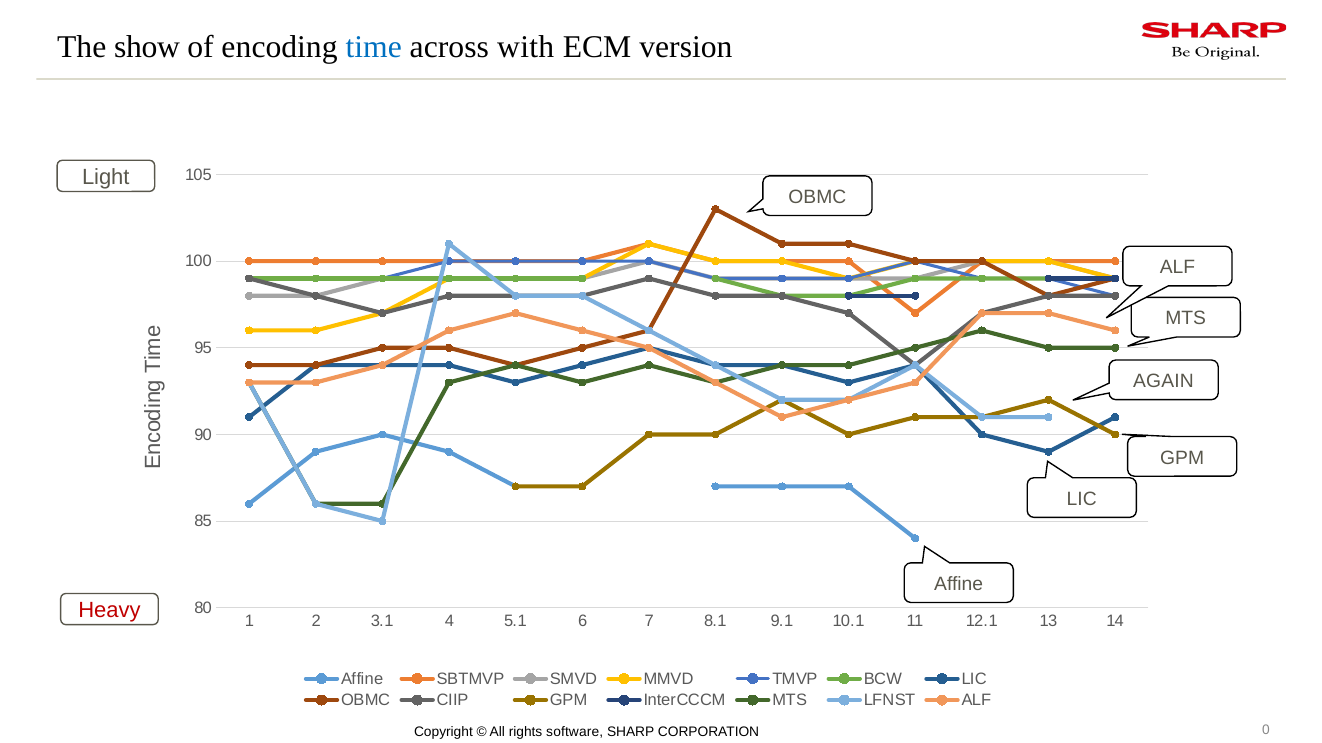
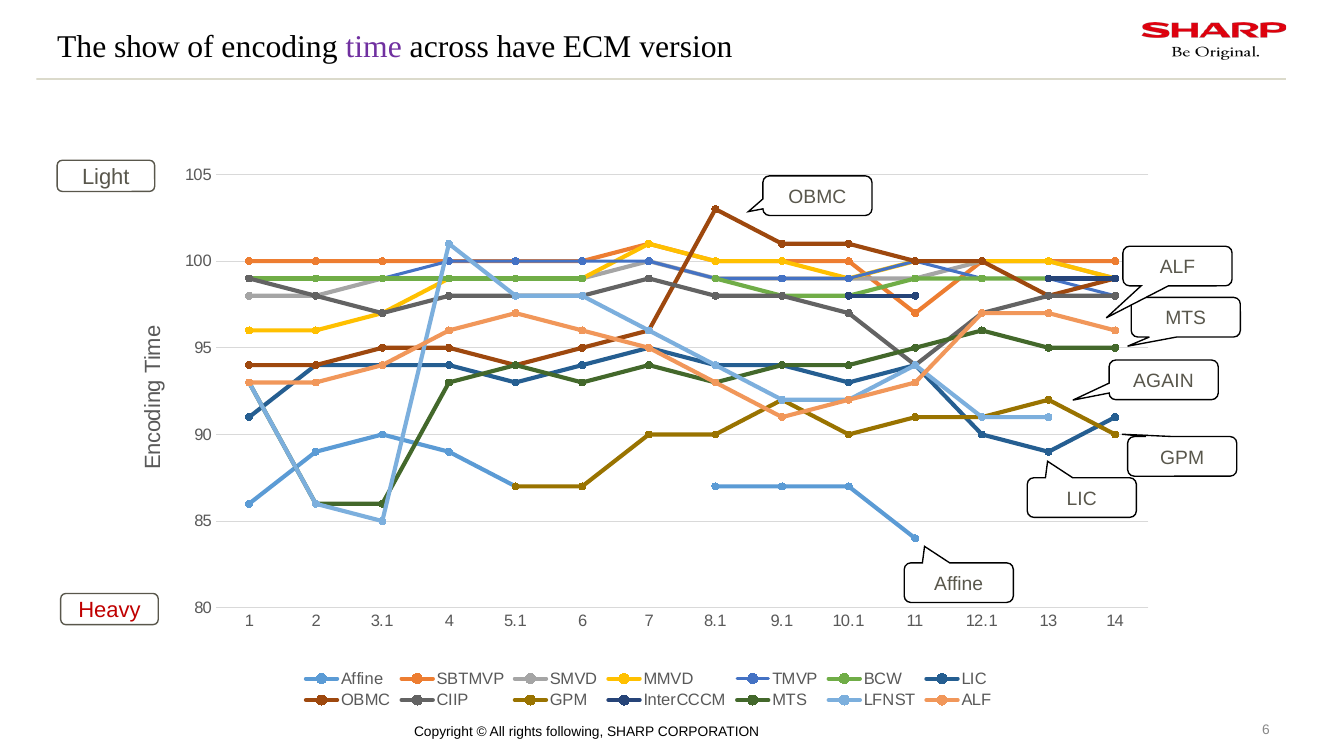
time colour: blue -> purple
with: with -> have
software: software -> following
CORPORATION 0: 0 -> 6
